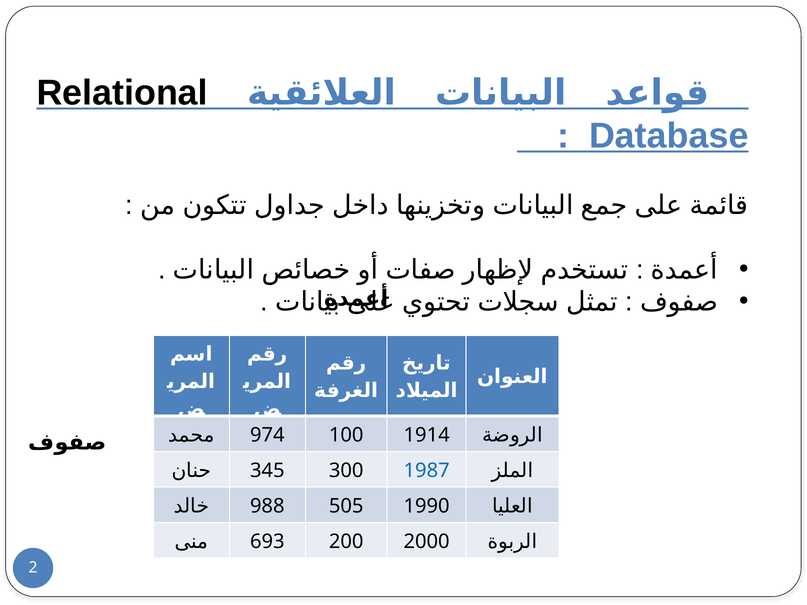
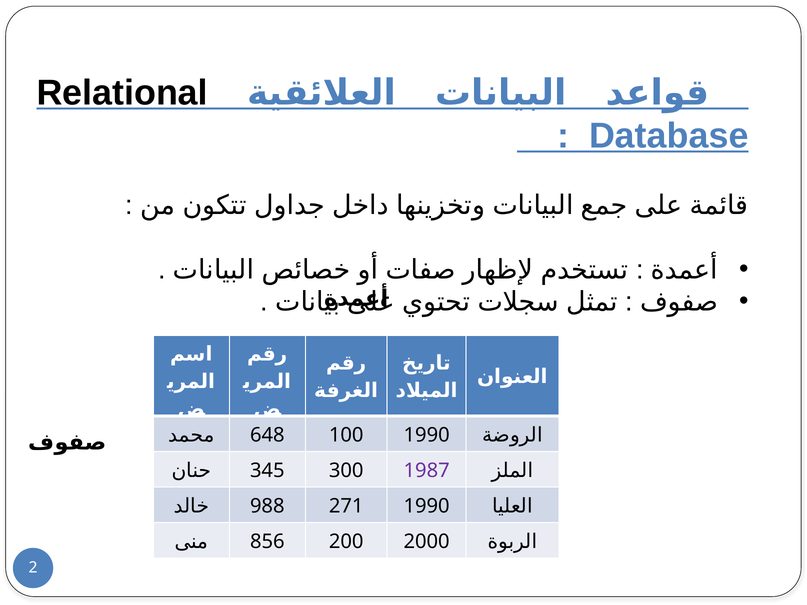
974: 974 -> 648
100 1914: 1914 -> 1990
1987 colour: blue -> purple
505: 505 -> 271
693: 693 -> 856
